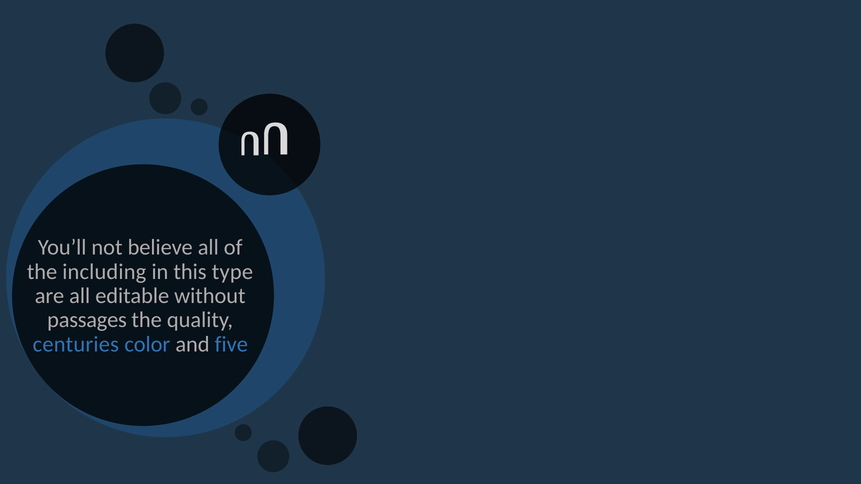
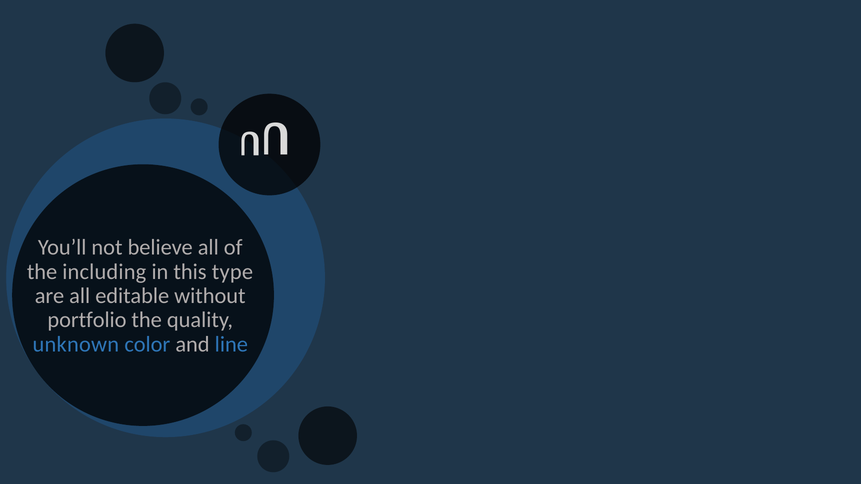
passages: passages -> portfolio
centuries: centuries -> unknown
five: five -> line
